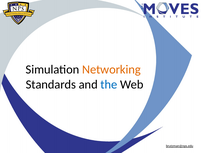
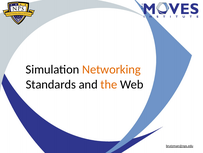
the colour: blue -> orange
